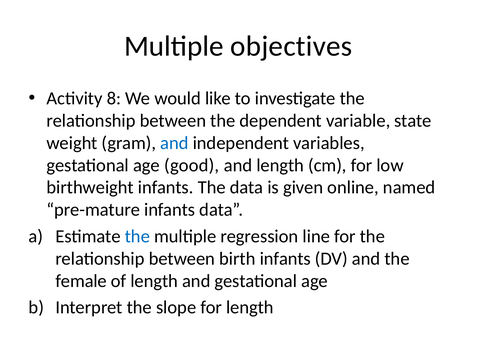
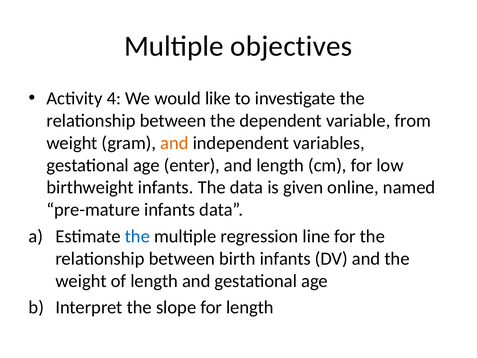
8: 8 -> 4
state: state -> from
and at (174, 143) colour: blue -> orange
good: good -> enter
female at (81, 281): female -> weight
